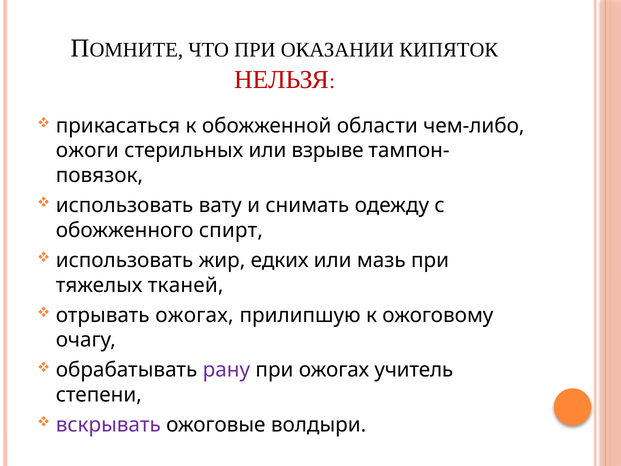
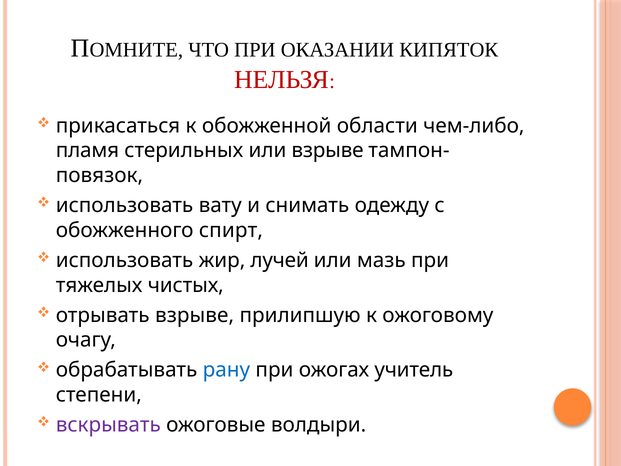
ожоги: ожоги -> пламя
едких: едких -> лучей
тканей: тканей -> чистых
отрывать ожогах: ожогах -> взрыве
рану colour: purple -> blue
